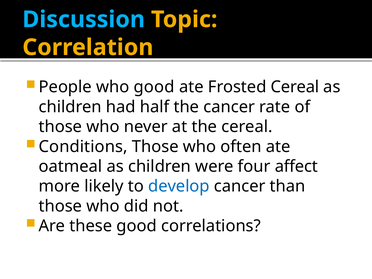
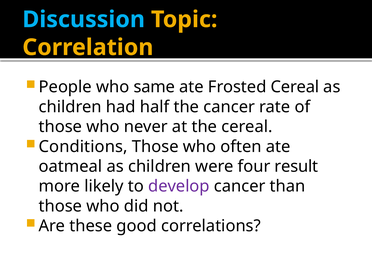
who good: good -> same
affect: affect -> result
develop colour: blue -> purple
